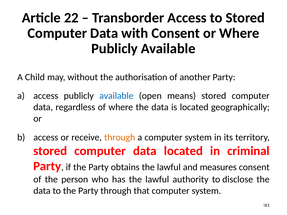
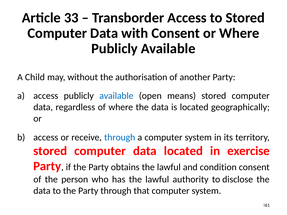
22: 22 -> 33
through at (120, 137) colour: orange -> blue
criminal: criminal -> exercise
measures: measures -> condition
